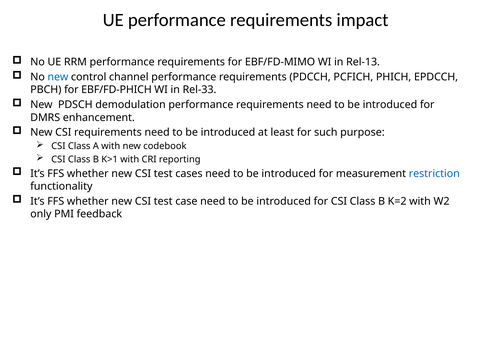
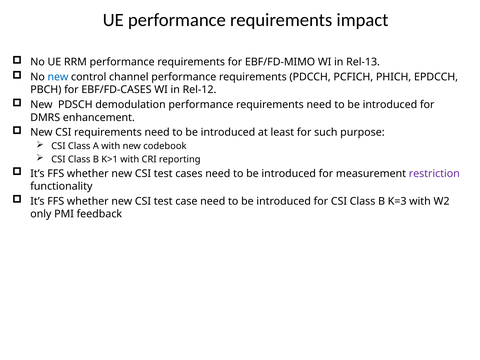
EBF/FD-PHICH: EBF/FD-PHICH -> EBF/FD-CASES
Rel-33: Rel-33 -> Rel-12
restriction colour: blue -> purple
K=2: K=2 -> K=3
